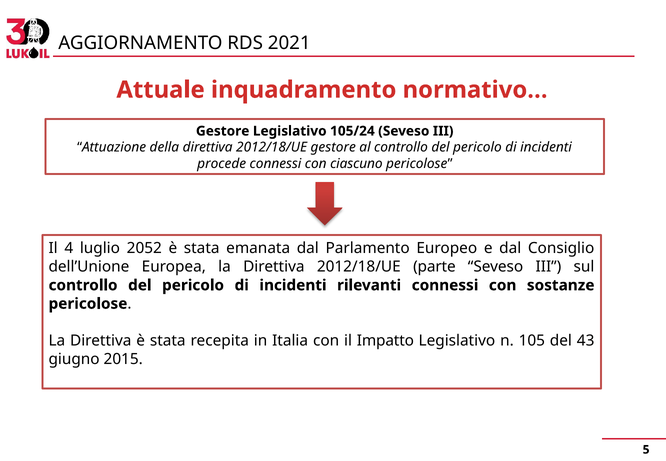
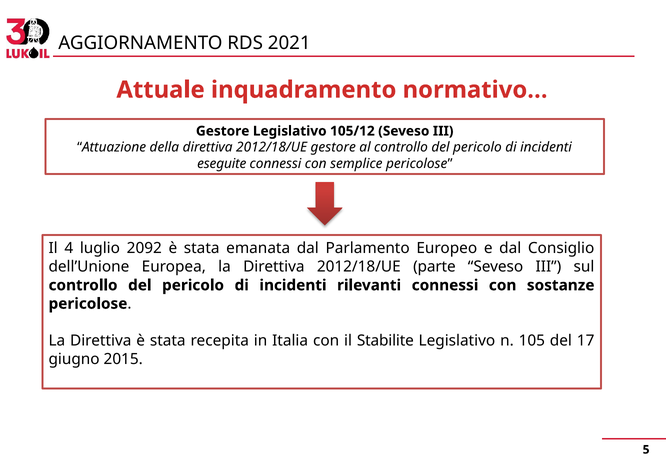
105/24: 105/24 -> 105/12
procede: procede -> eseguite
ciascuno: ciascuno -> semplice
2052: 2052 -> 2092
Impatto: Impatto -> Stabilite
43: 43 -> 17
